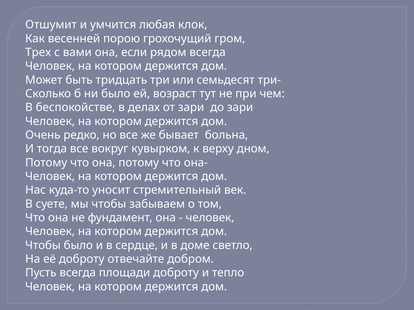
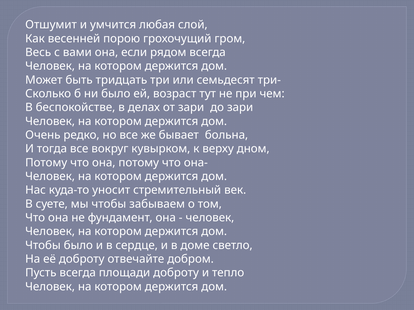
клок: клок -> слой
Трех: Трех -> Весь
